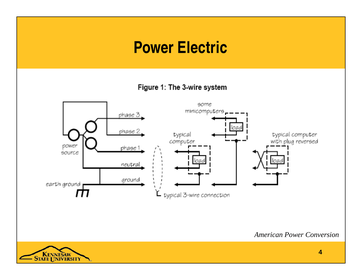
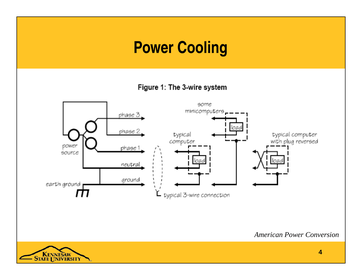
Electric: Electric -> Cooling
